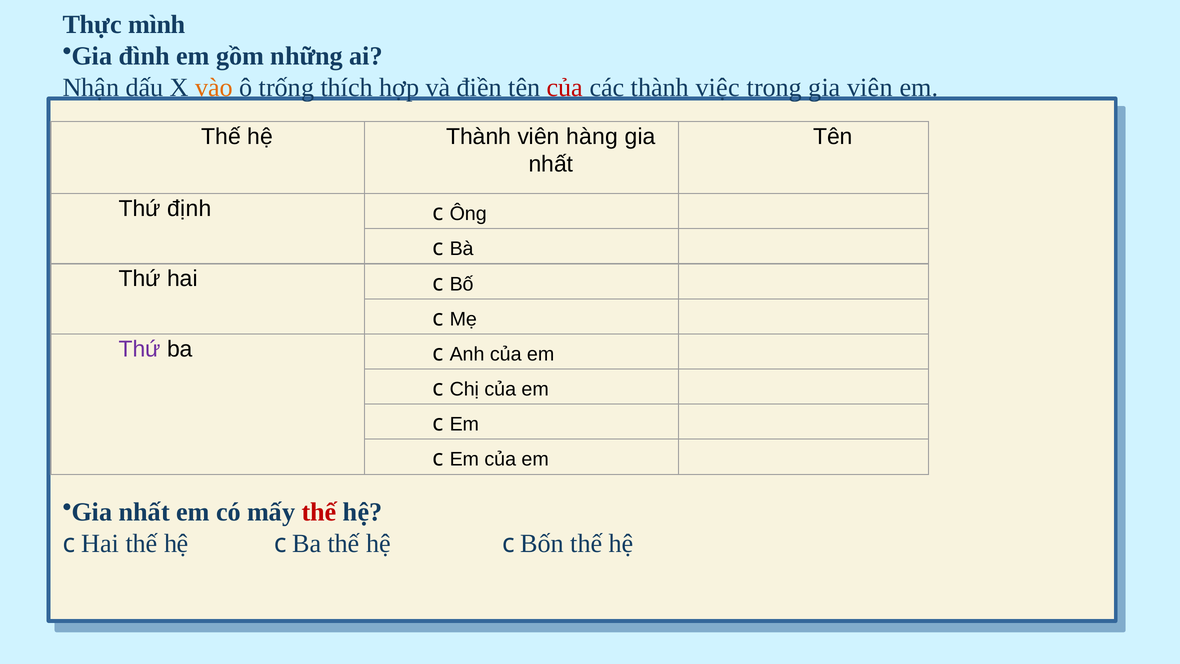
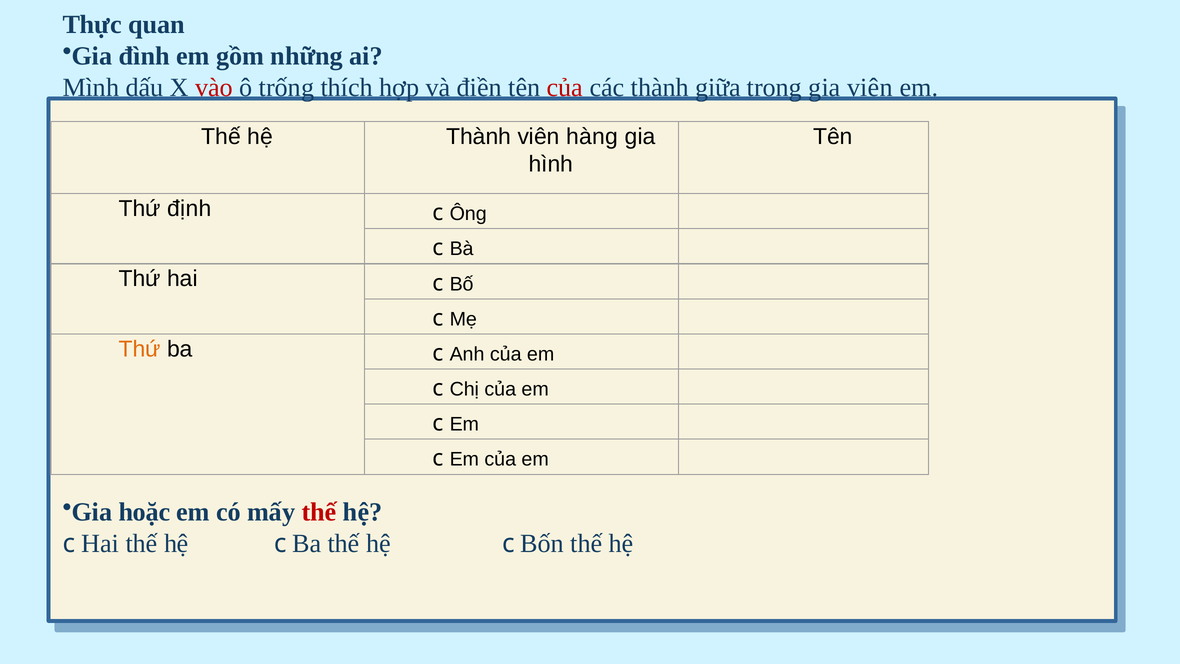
mình: mình -> quan
Nhận: Nhận -> Mình
vào colour: orange -> red
việc: việc -> giữa
nhất at (551, 164): nhất -> hình
Thứ at (140, 349) colour: purple -> orange
nhất at (144, 512): nhất -> hoặc
